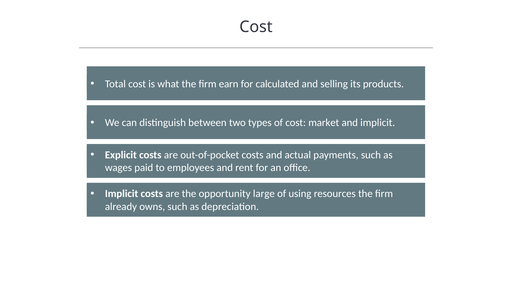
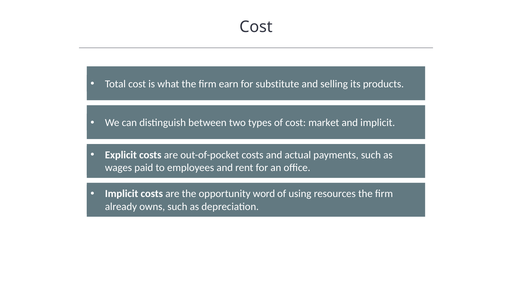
calculated: calculated -> substitute
large: large -> word
